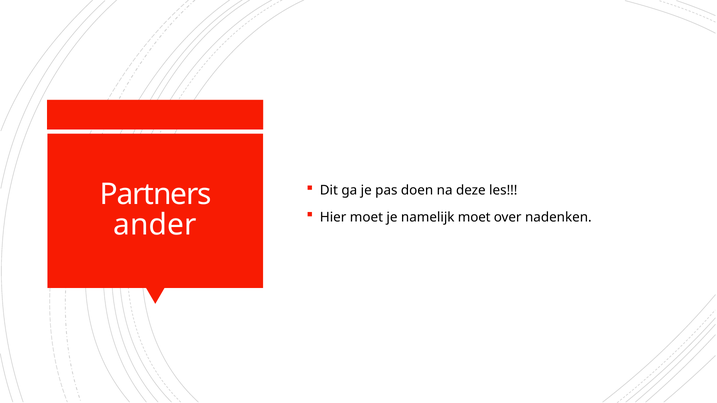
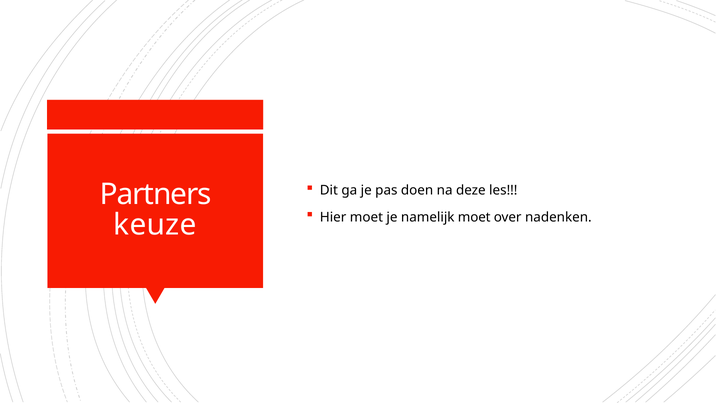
ander: ander -> keuze
